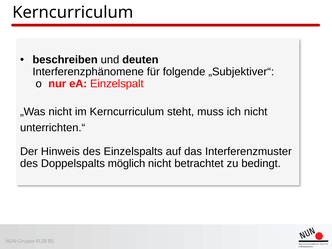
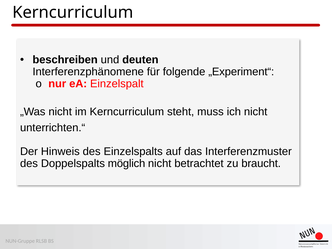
„Subjektiver“: „Subjektiver“ -> „Experiment“
bedingt: bedingt -> braucht
